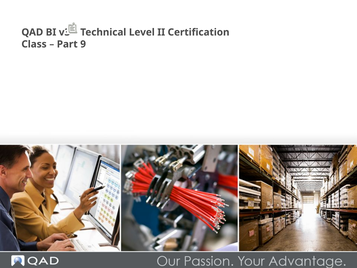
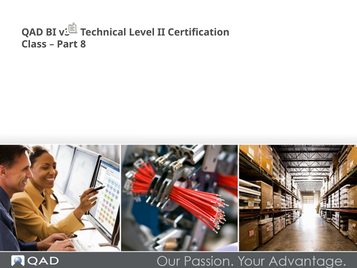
9: 9 -> 8
